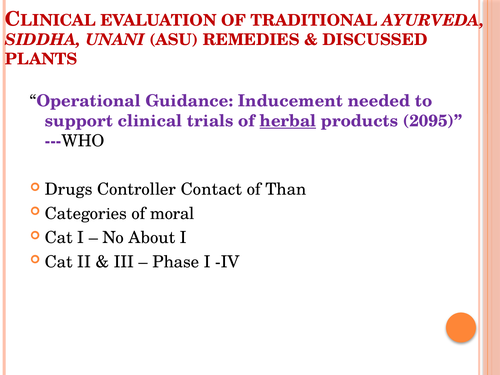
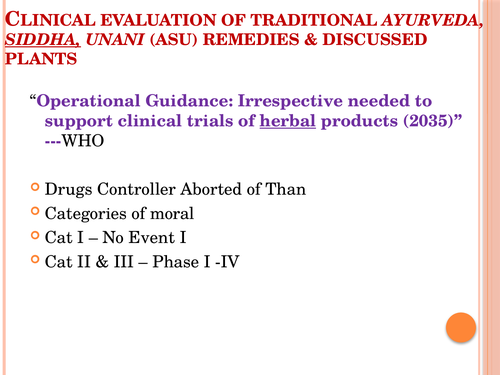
SIDDHA underline: none -> present
Inducement: Inducement -> Irrespective
2095: 2095 -> 2035
Contact: Contact -> Aborted
About: About -> Event
